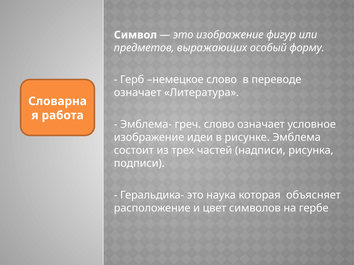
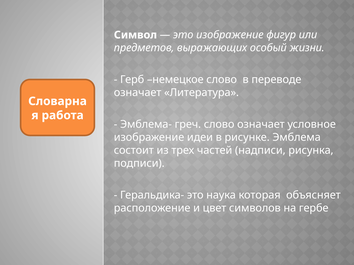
форму: форму -> жизни
